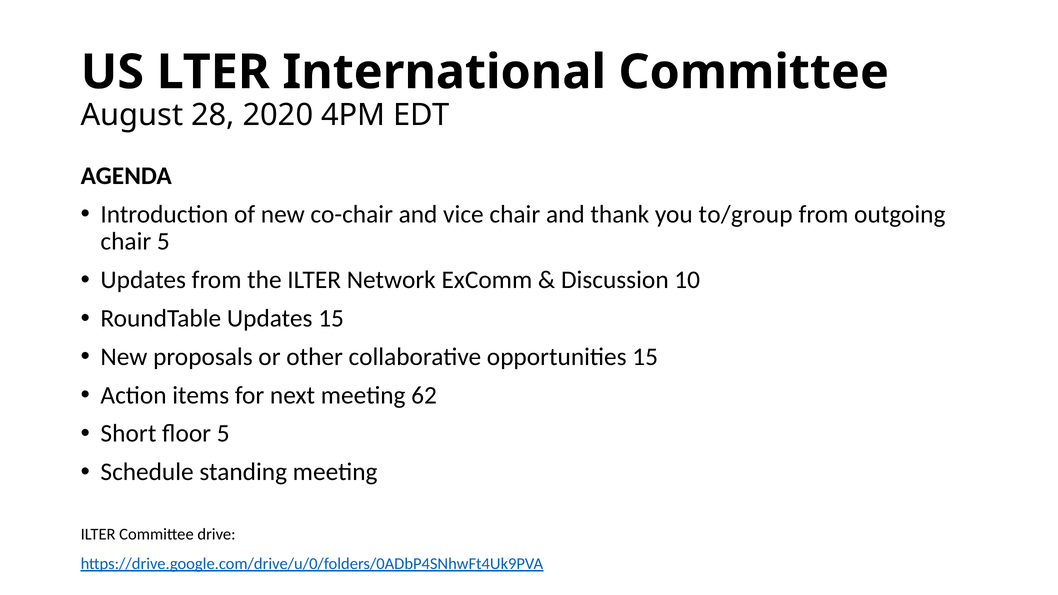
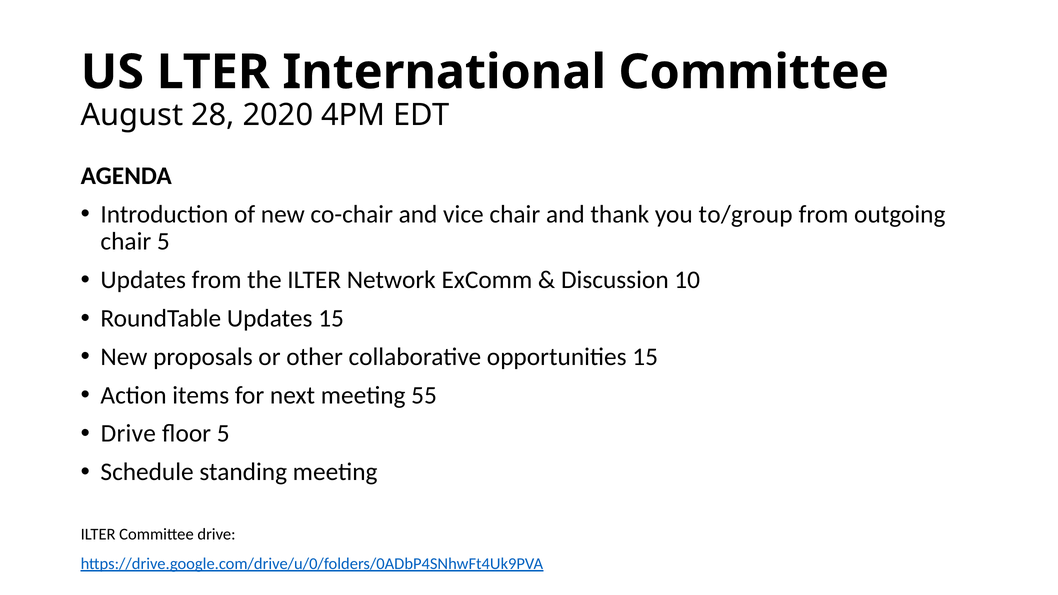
62: 62 -> 55
Short at (128, 434): Short -> Drive
